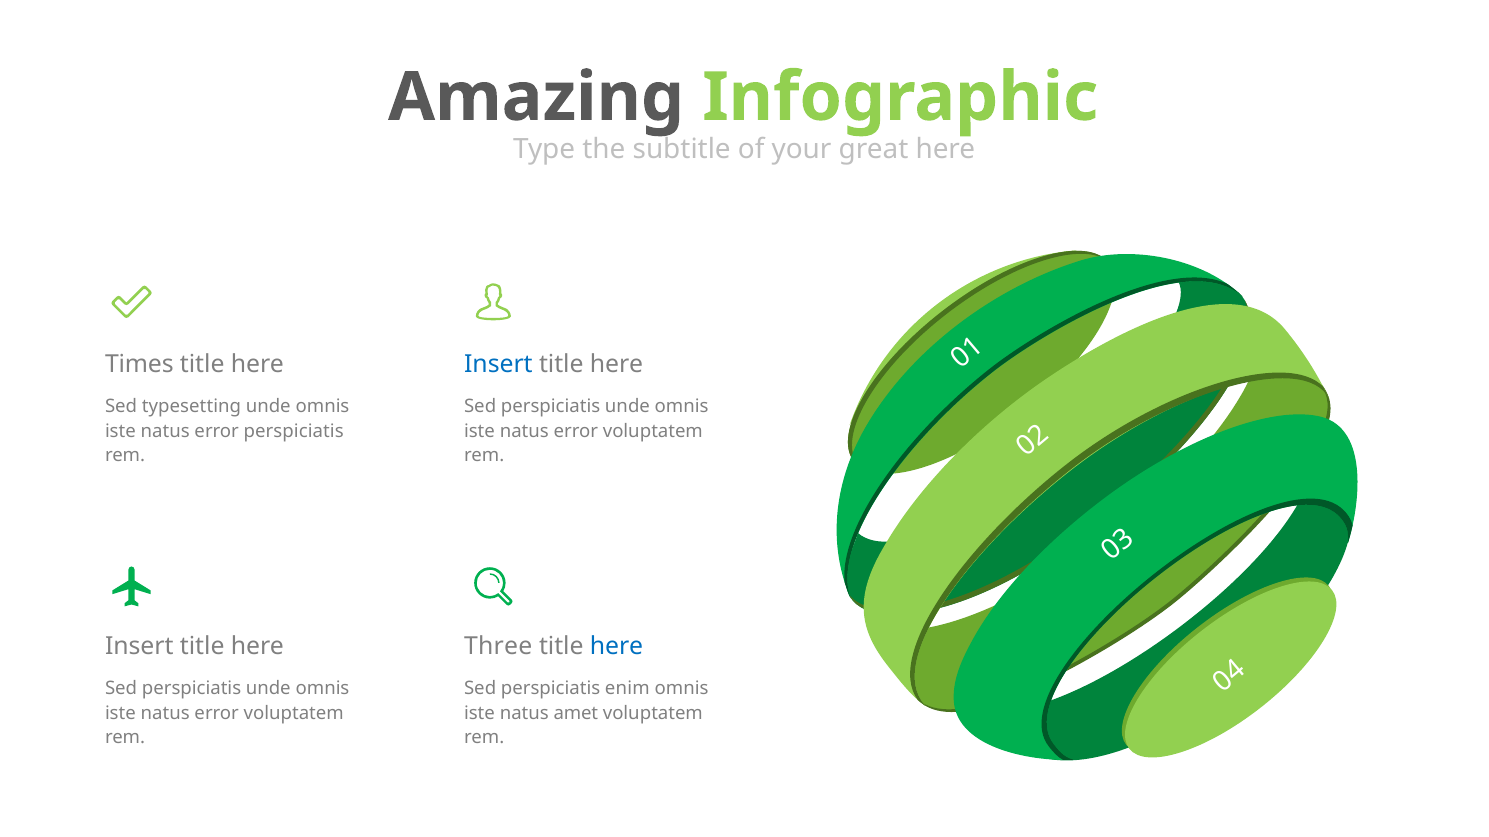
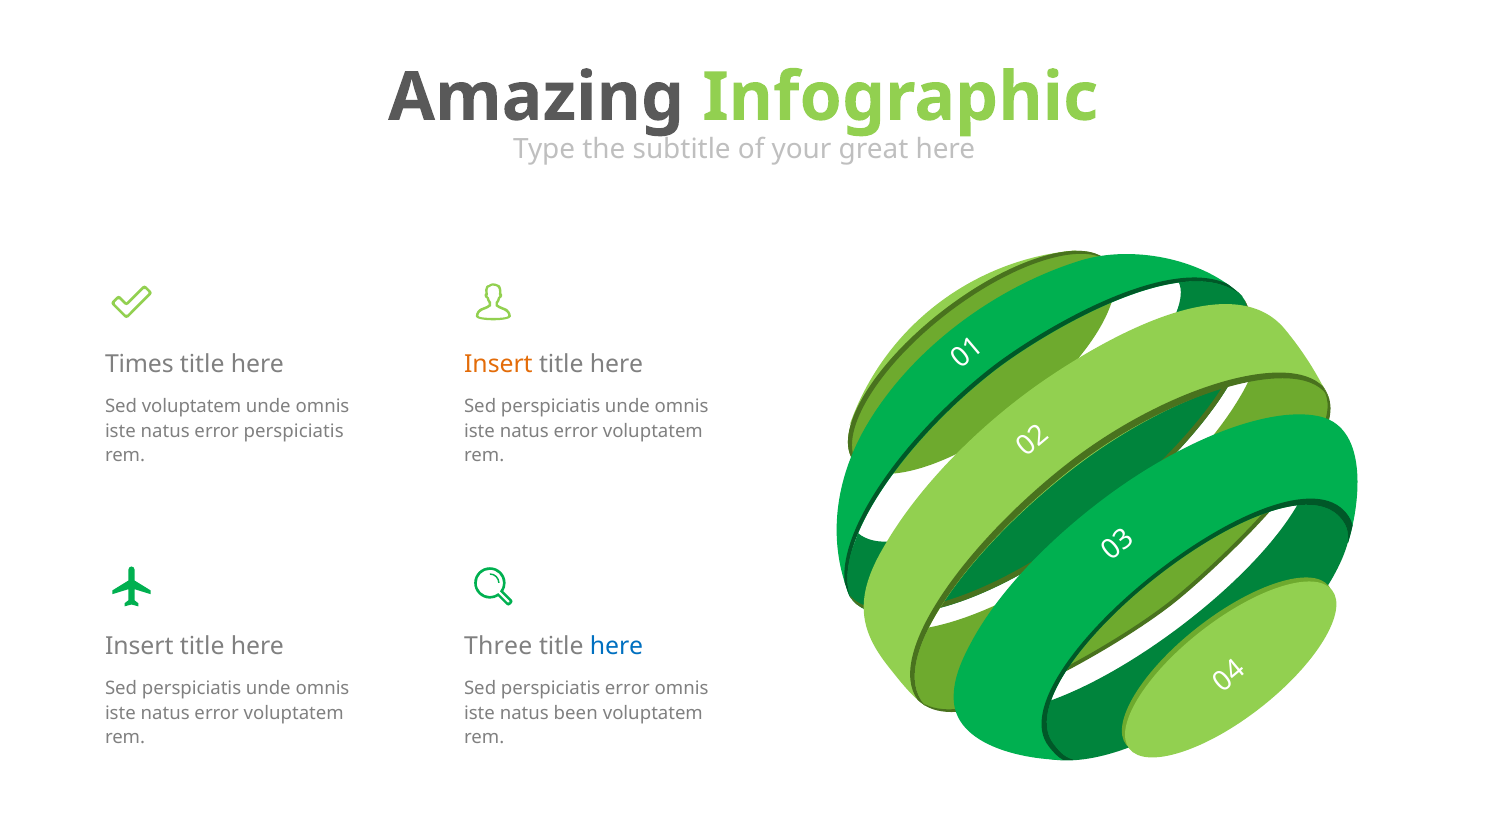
Insert at (498, 365) colour: blue -> orange
Sed typesetting: typesetting -> voluptatem
perspiciatis enim: enim -> error
amet: amet -> been
